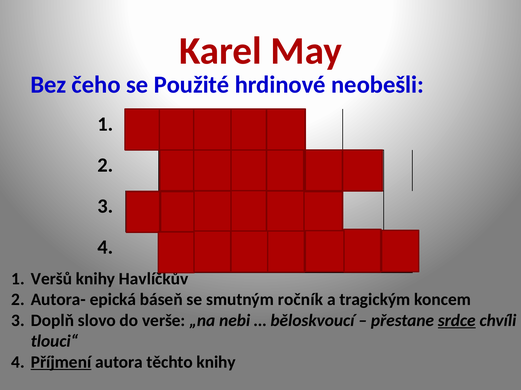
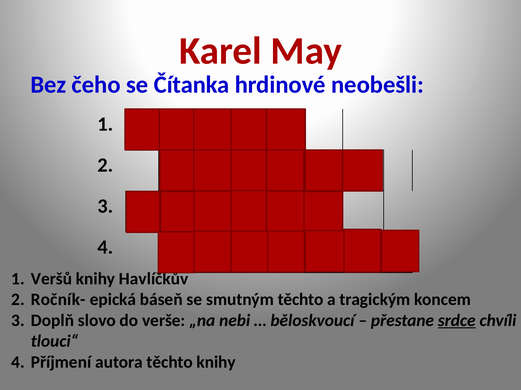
Použité: Použité -> Čítanka
Autora-: Autora- -> Ročník-
smutným ročník: ročník -> těchto
Příjmení underline: present -> none
